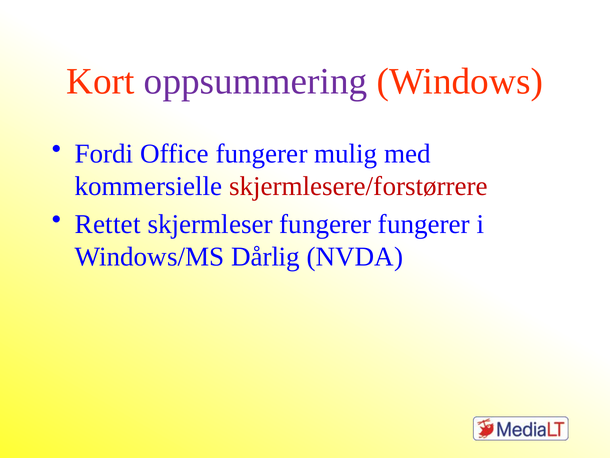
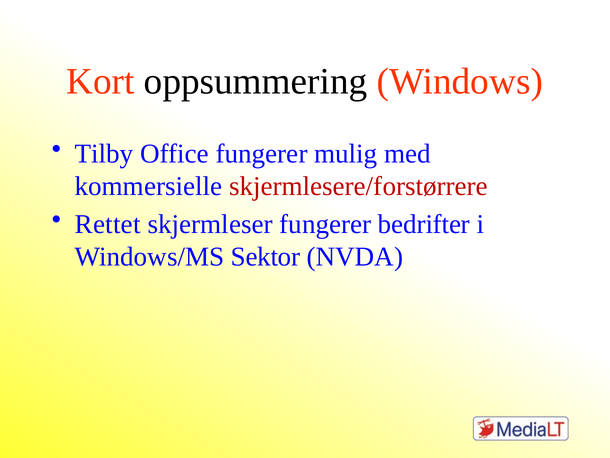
oppsummering colour: purple -> black
Fordi: Fordi -> Tilby
fungerer fungerer: fungerer -> bedrifter
Dårlig: Dårlig -> Sektor
